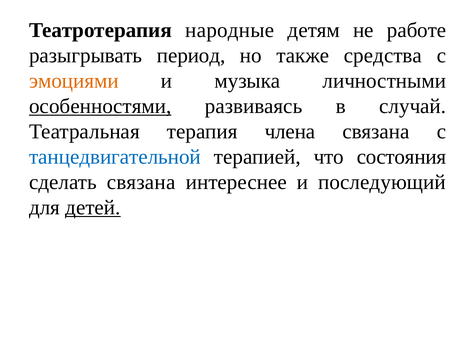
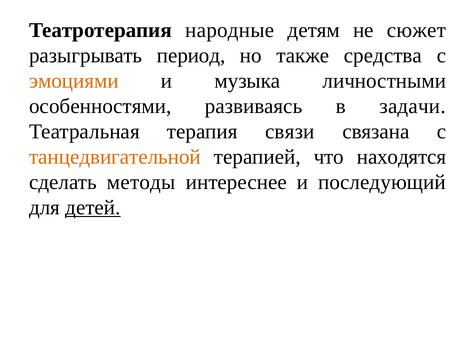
работе: работе -> сюжет
особенностями underline: present -> none
случай: случай -> задачи
члена: члена -> связи
танцедвигательной colour: blue -> orange
состояния: состояния -> находятся
сделать связана: связана -> методы
